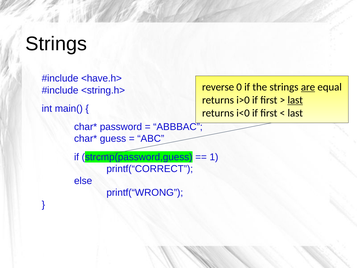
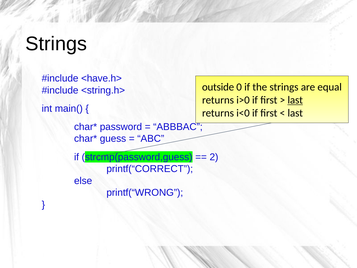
reverse: reverse -> outside
are underline: present -> none
1: 1 -> 2
